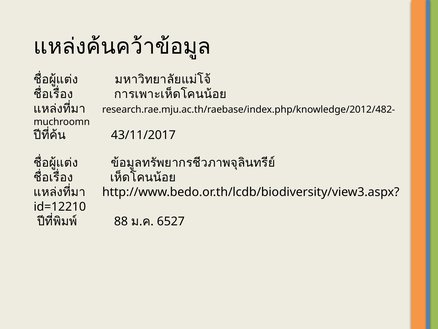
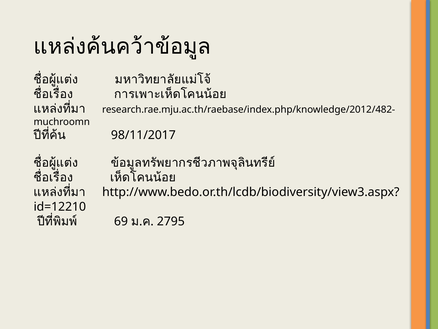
43/11/2017: 43/11/2017 -> 98/11/2017
88: 88 -> 69
6527: 6527 -> 2795
